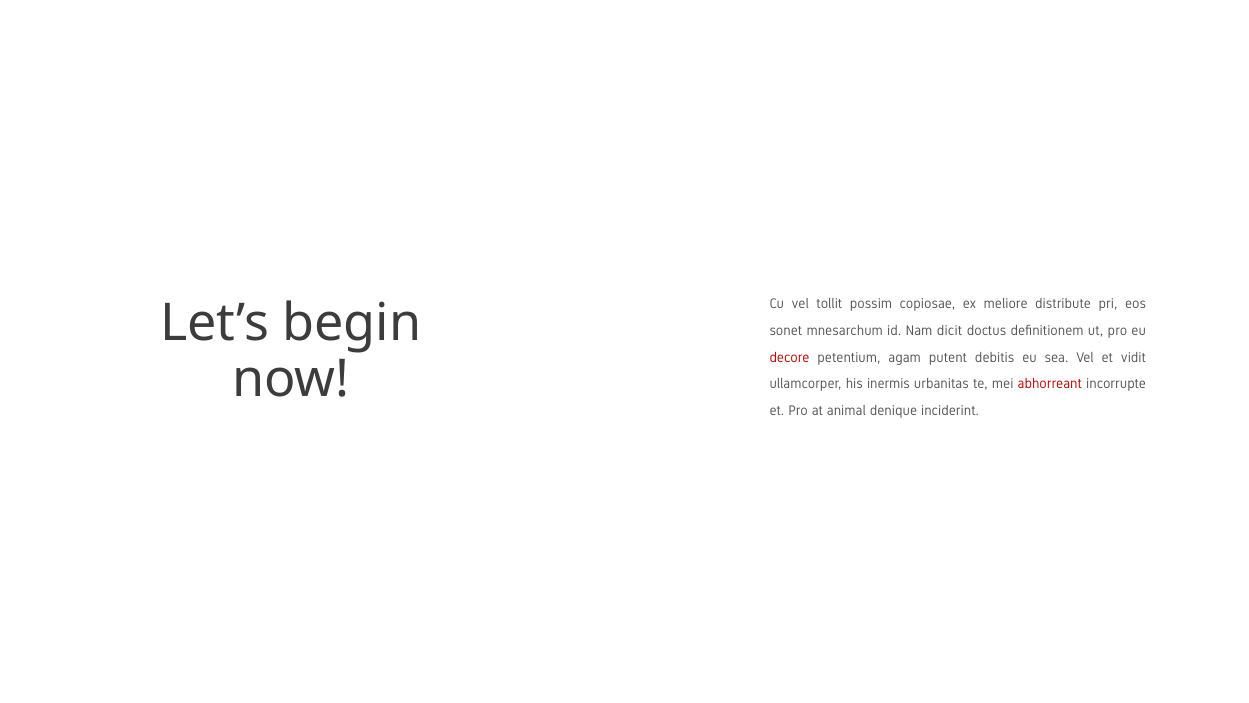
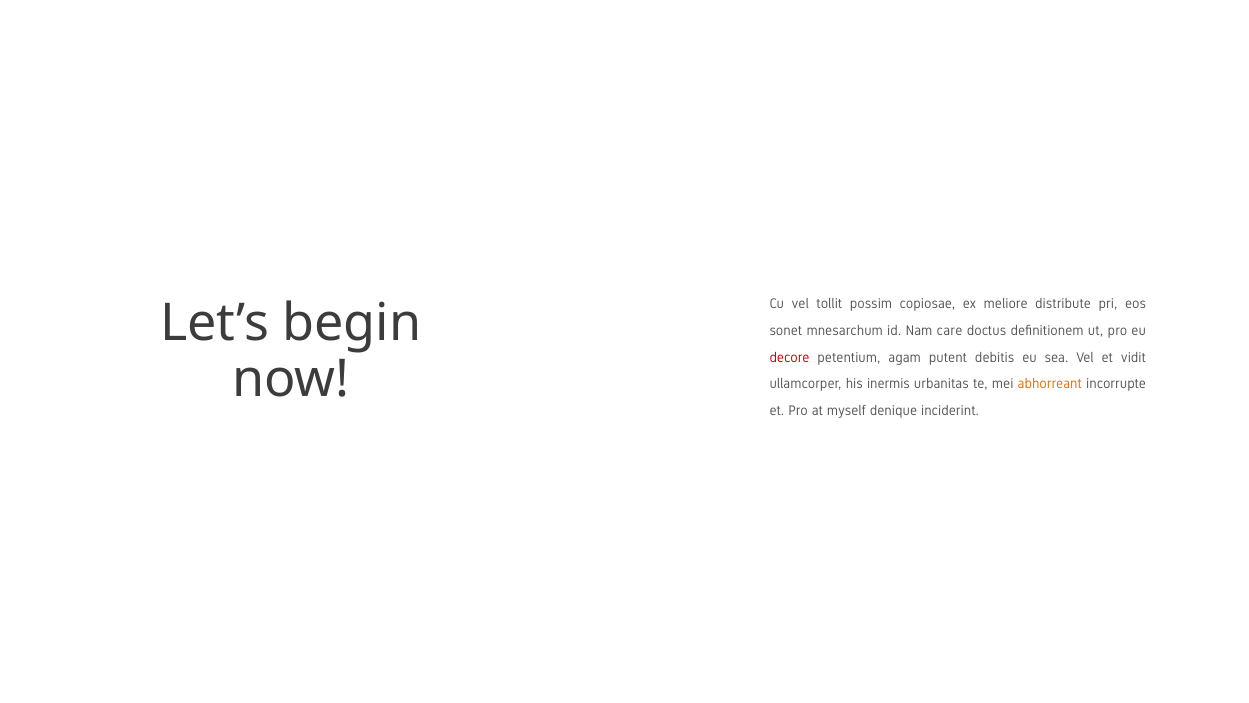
dicit: dicit -> care
abhorreant colour: red -> orange
animal: animal -> myself
